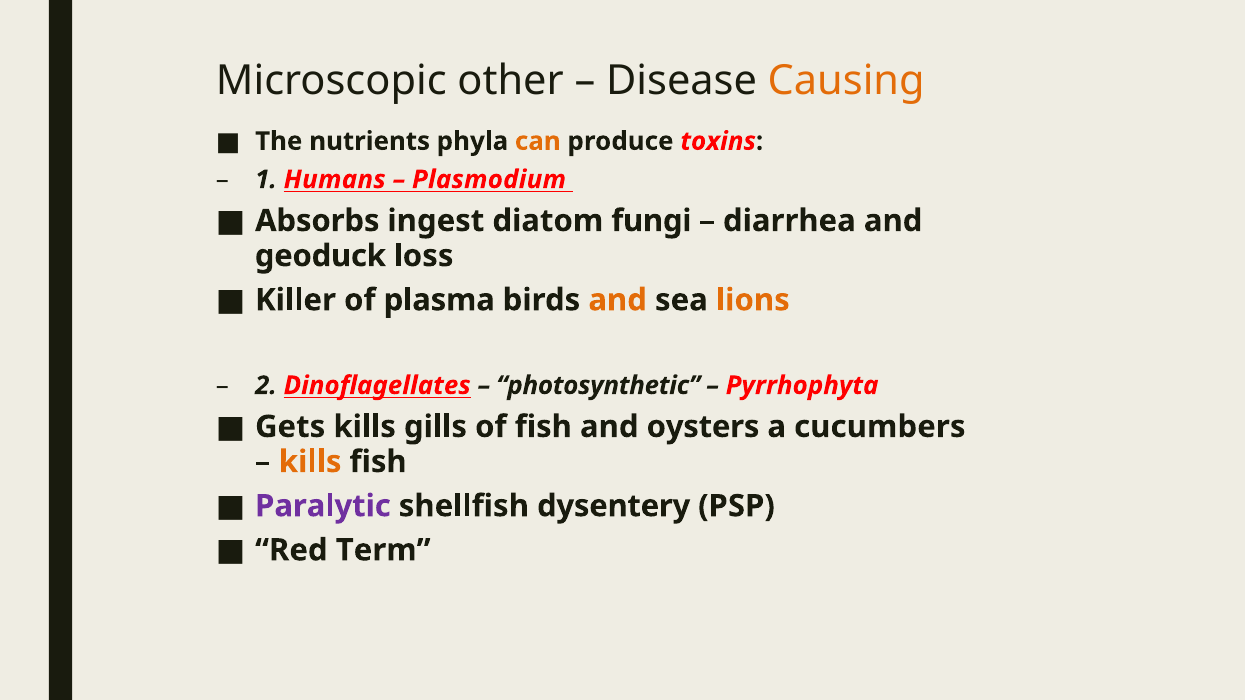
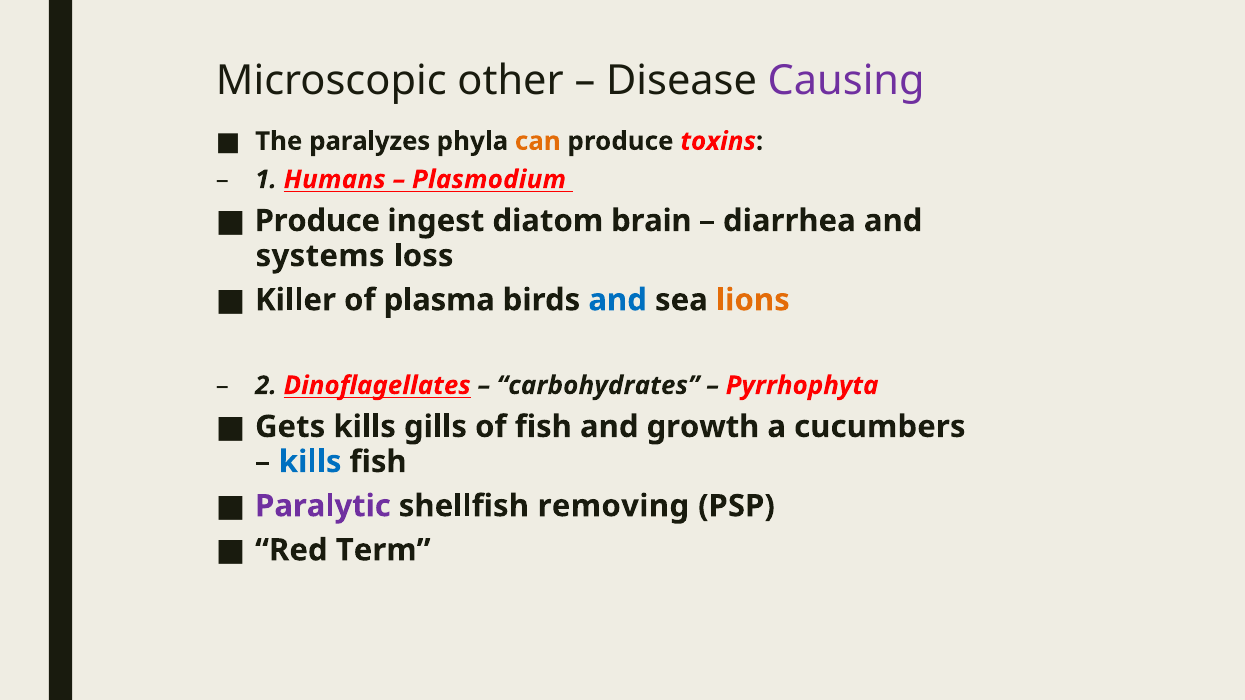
Causing colour: orange -> purple
nutrients: nutrients -> paralyzes
Absorbs at (317, 221): Absorbs -> Produce
fungi: fungi -> brain
geoduck: geoduck -> systems
and at (618, 300) colour: orange -> blue
photosynthetic: photosynthetic -> carbohydrates
oysters: oysters -> growth
kills at (310, 462) colour: orange -> blue
dysentery: dysentery -> removing
